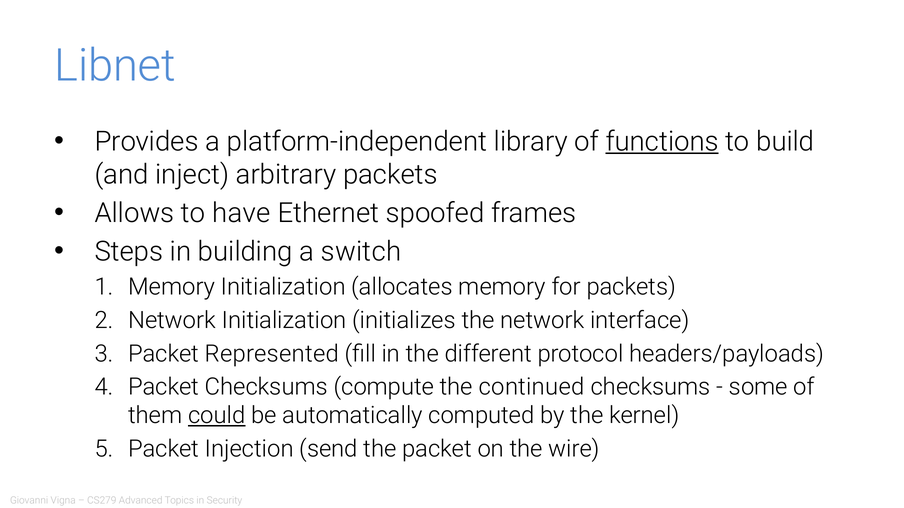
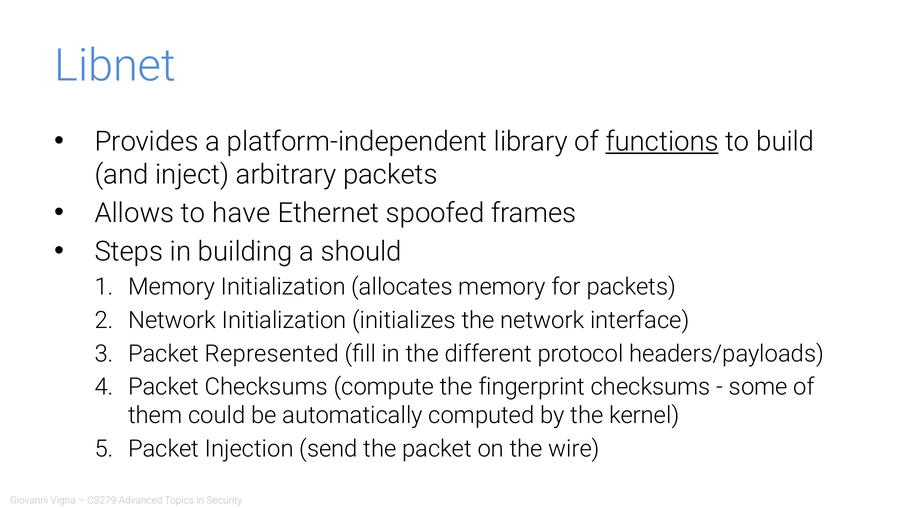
switch: switch -> should
continued: continued -> fingerprint
could underline: present -> none
